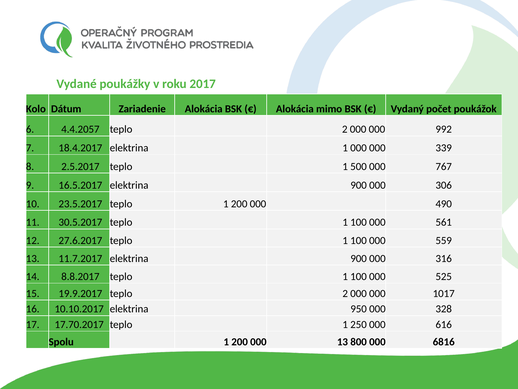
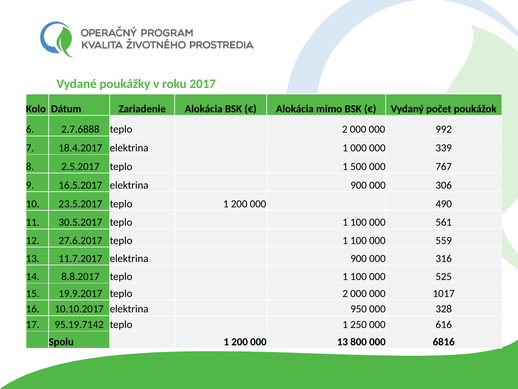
4.4.2057: 4.4.2057 -> 2.7.6888
17.70.2017: 17.70.2017 -> 95.19.7142
